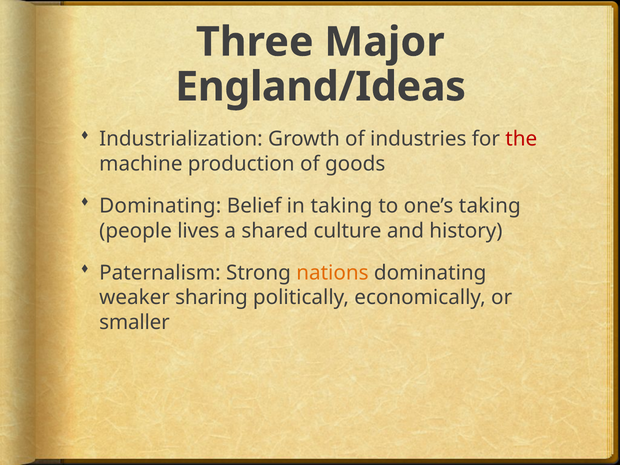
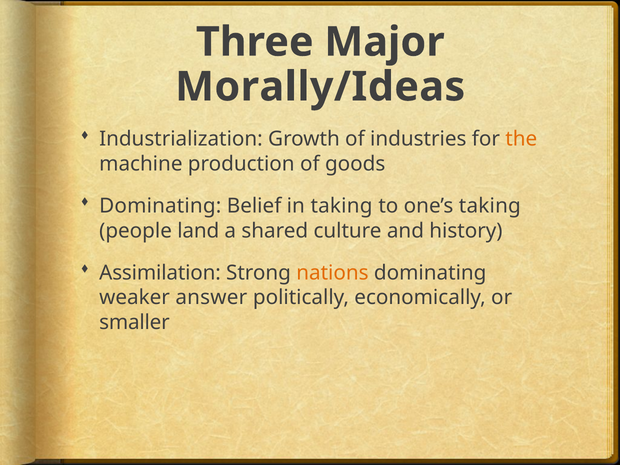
England/Ideas: England/Ideas -> Morally/Ideas
the colour: red -> orange
lives: lives -> land
Paternalism: Paternalism -> Assimilation
sharing: sharing -> answer
